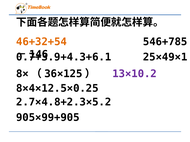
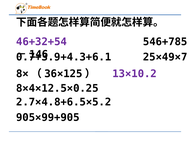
46+32+54 colour: orange -> purple
25×49×1: 25×49×1 -> 25×49×7
2.7×4.8+2.3×5.2: 2.7×4.8+2.3×5.2 -> 2.7×4.8+6.5×5.2
